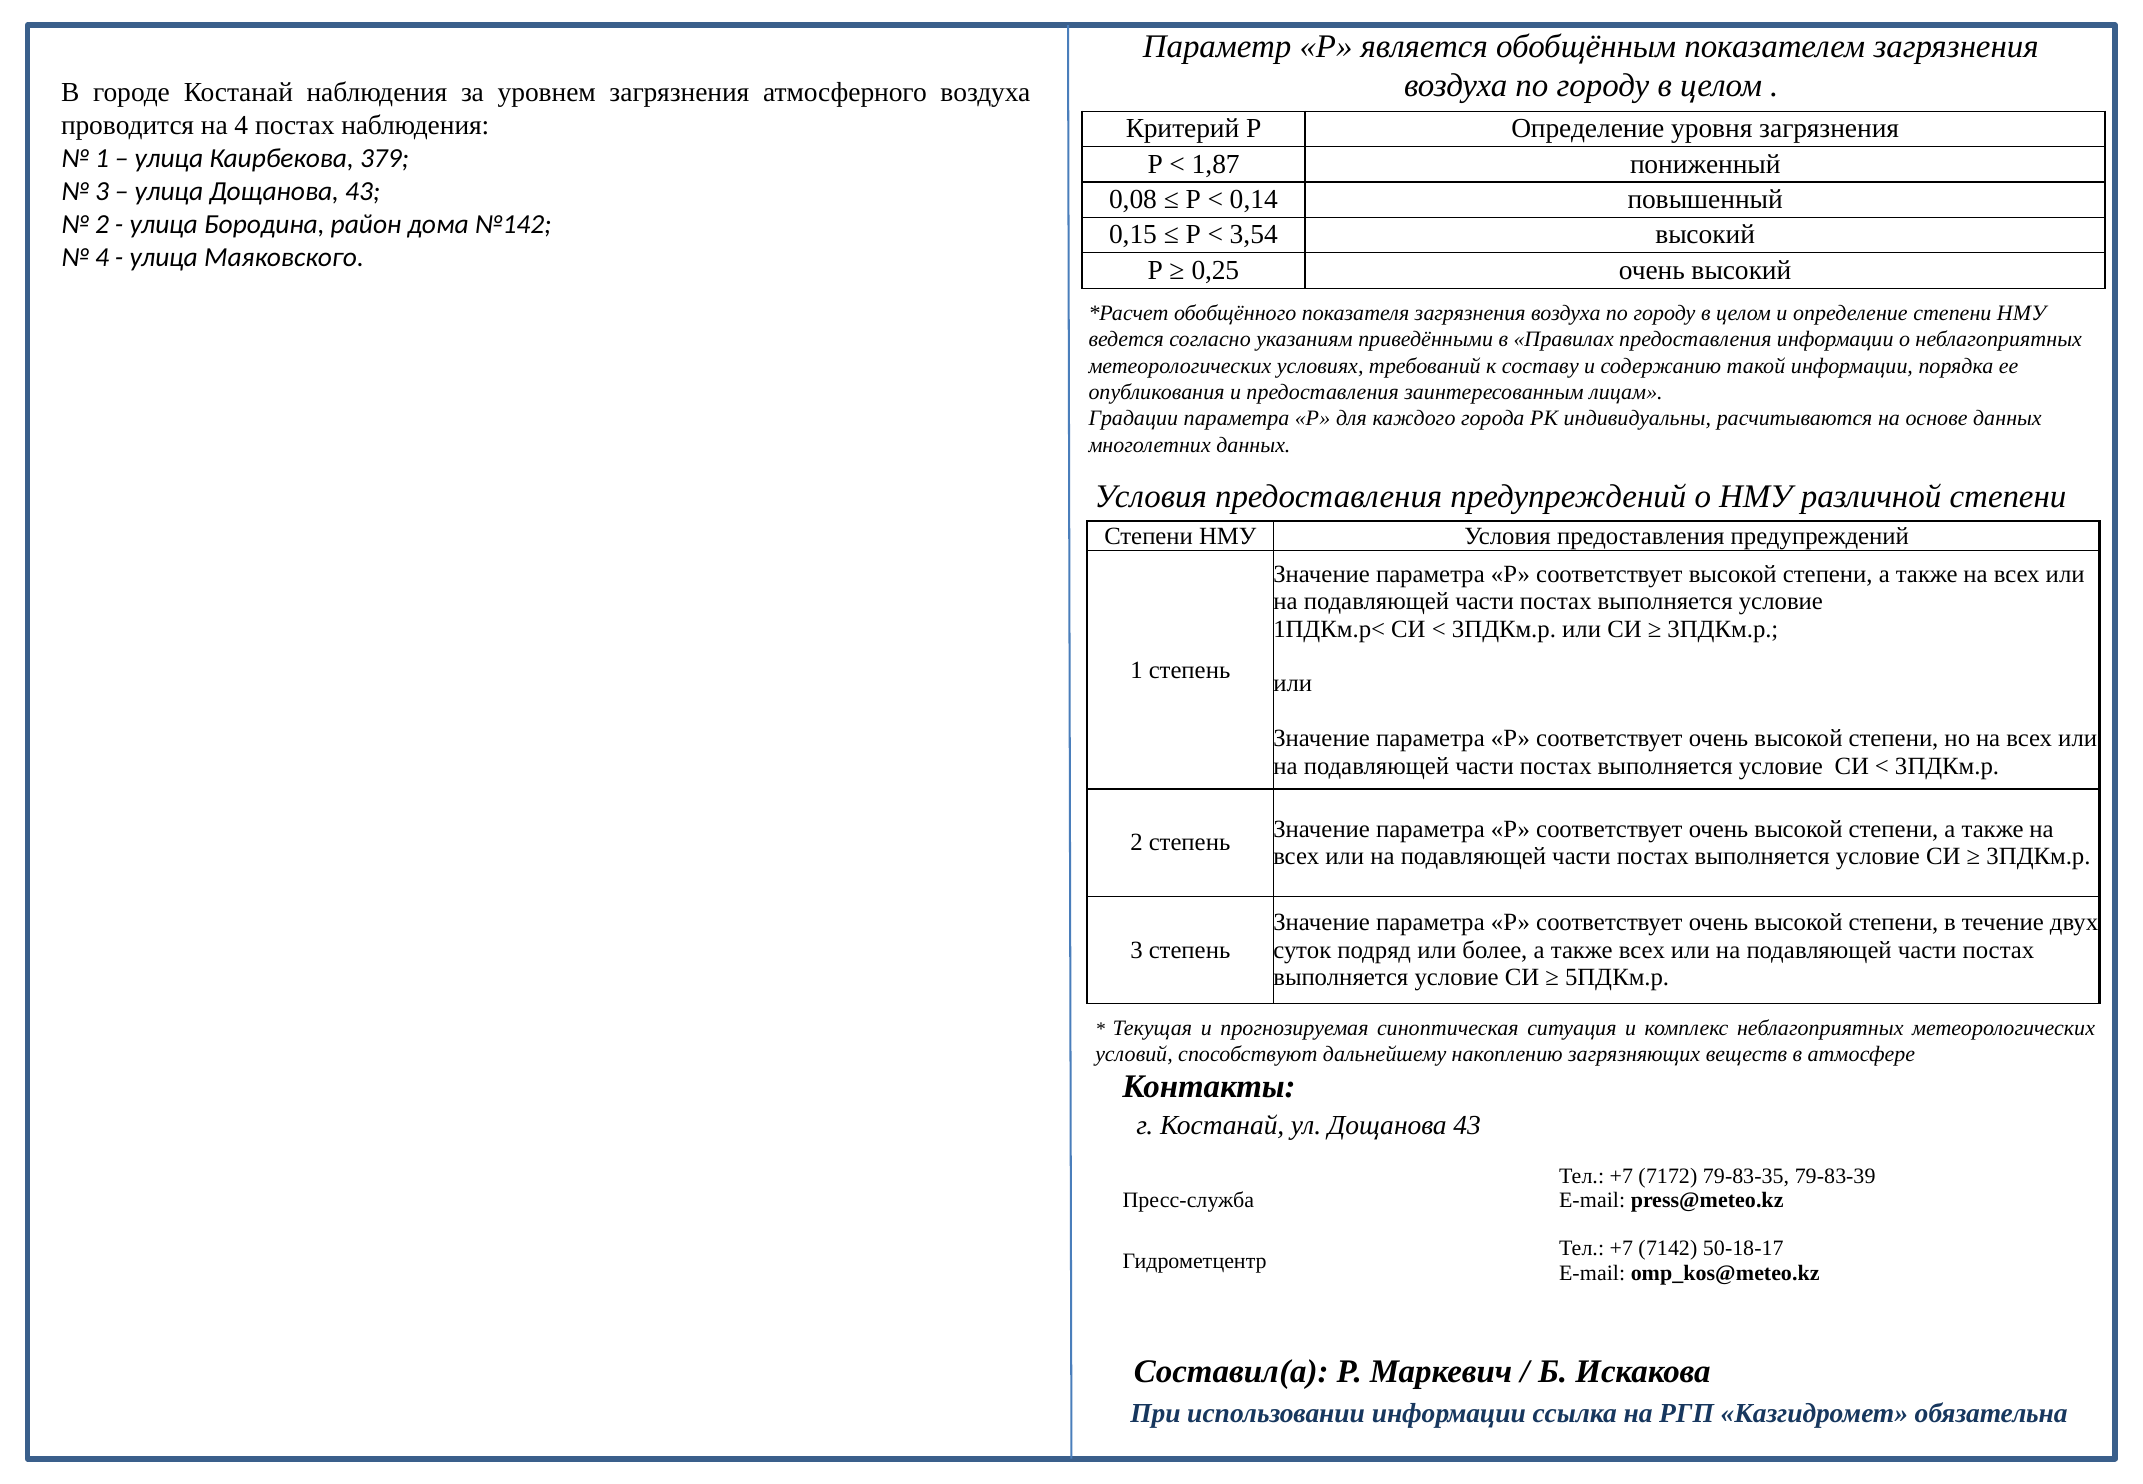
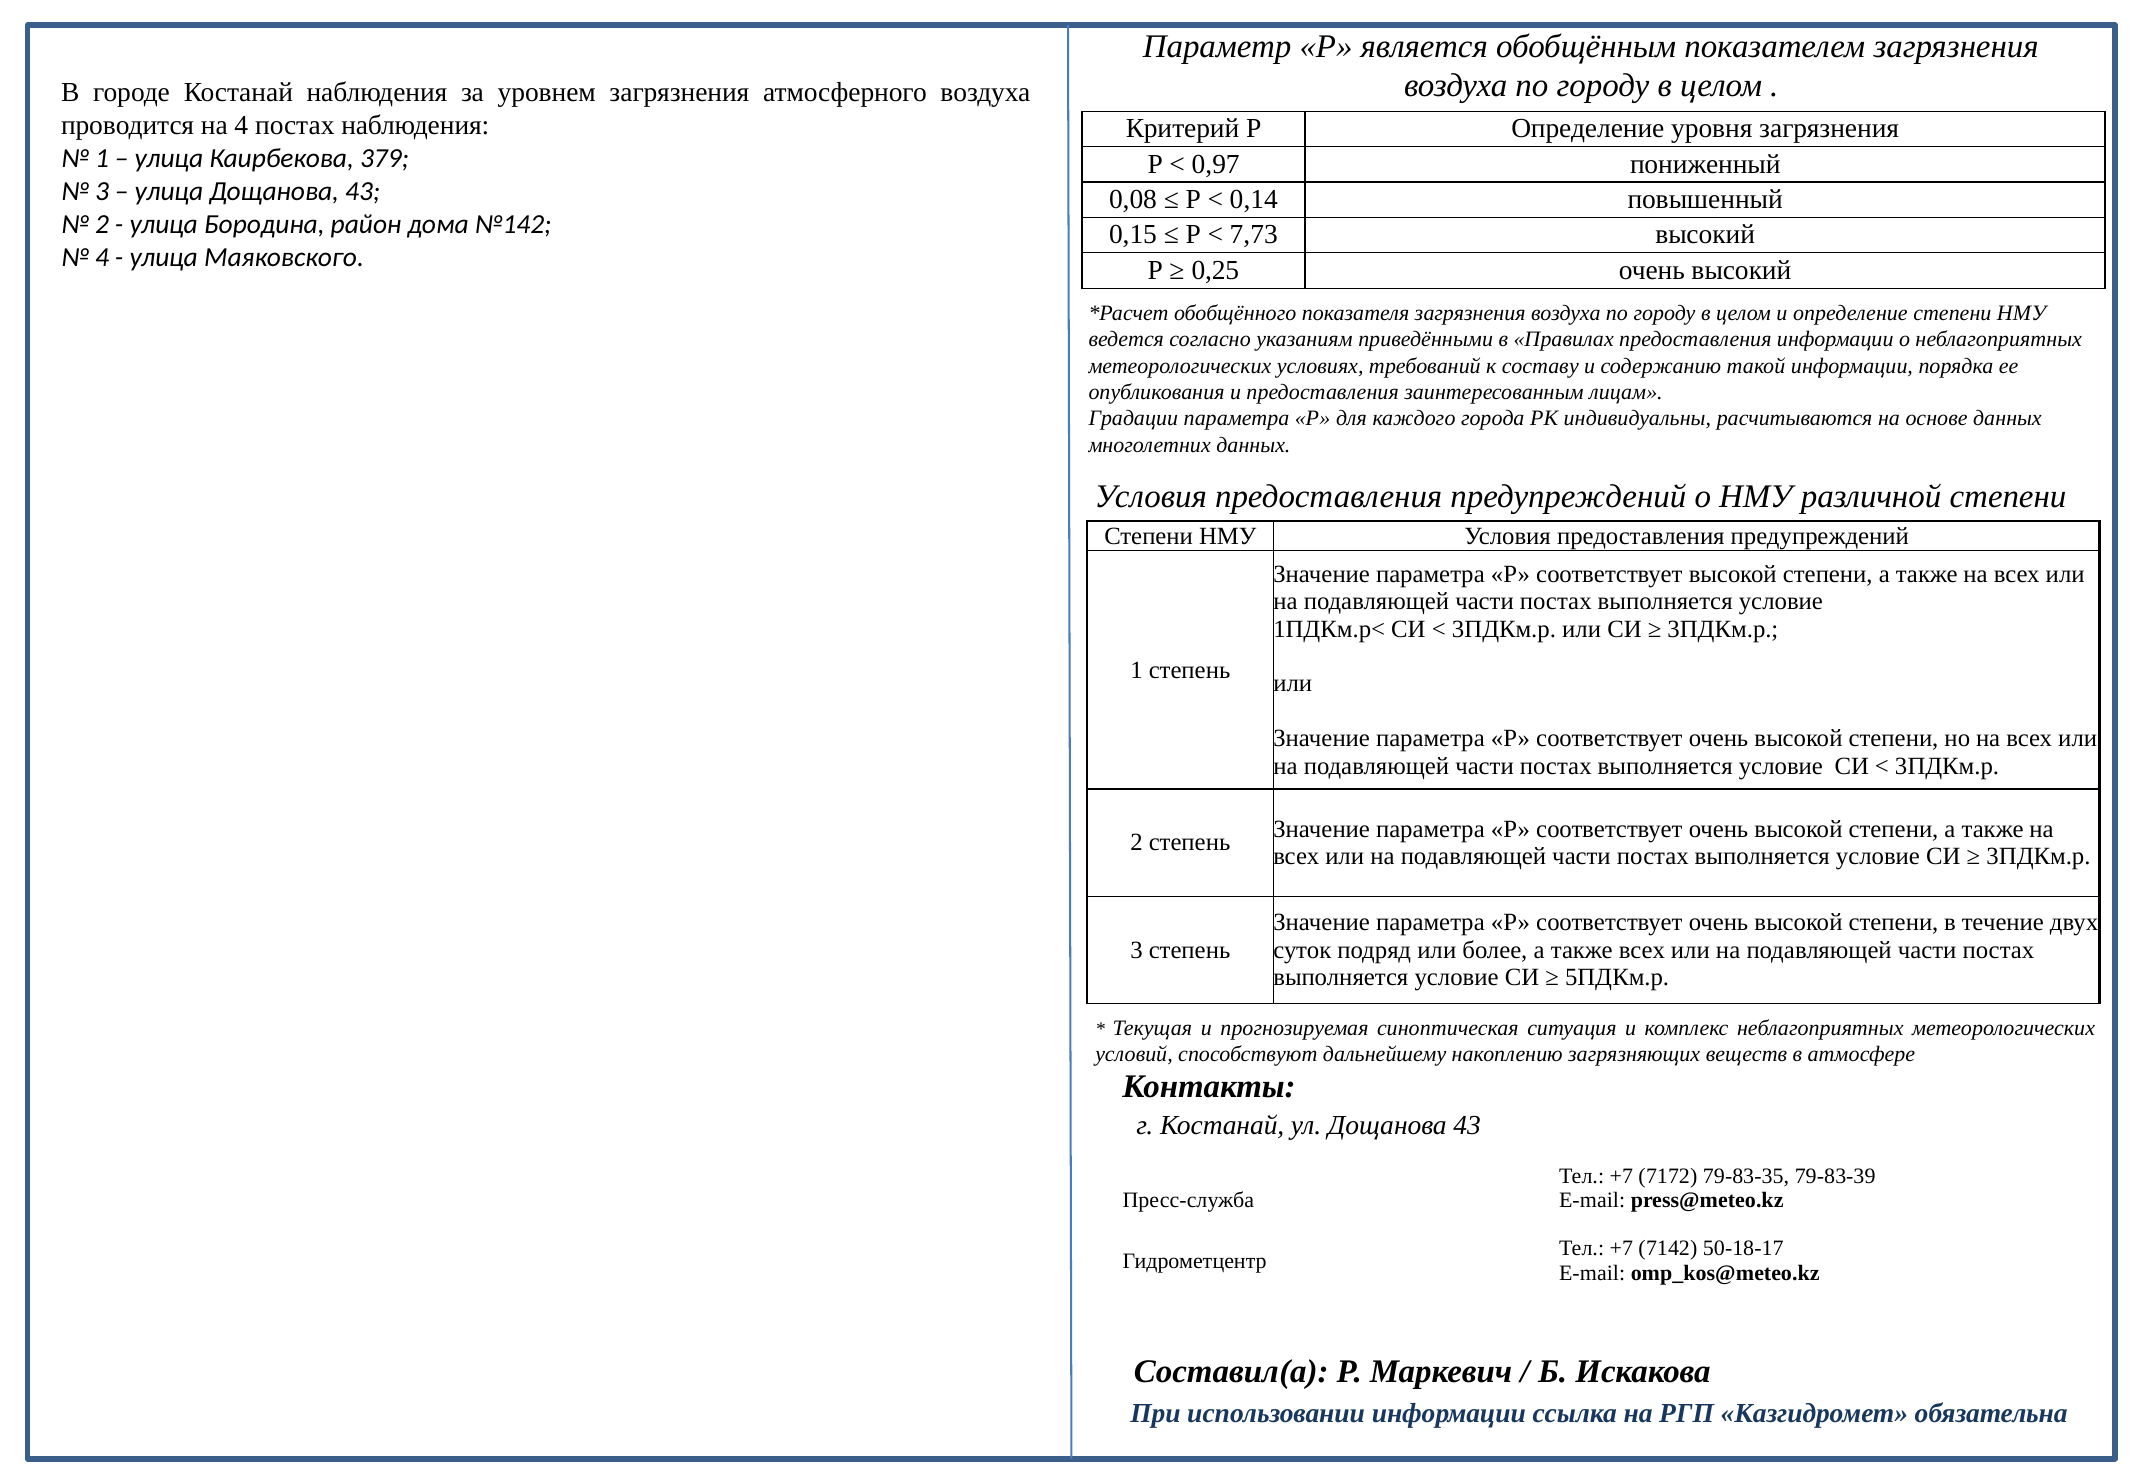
1,87: 1,87 -> 0,97
3,54: 3,54 -> 7,73
